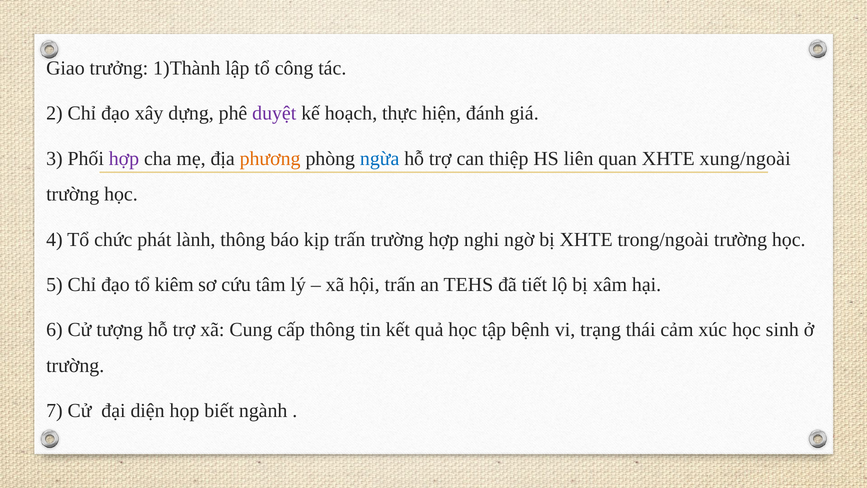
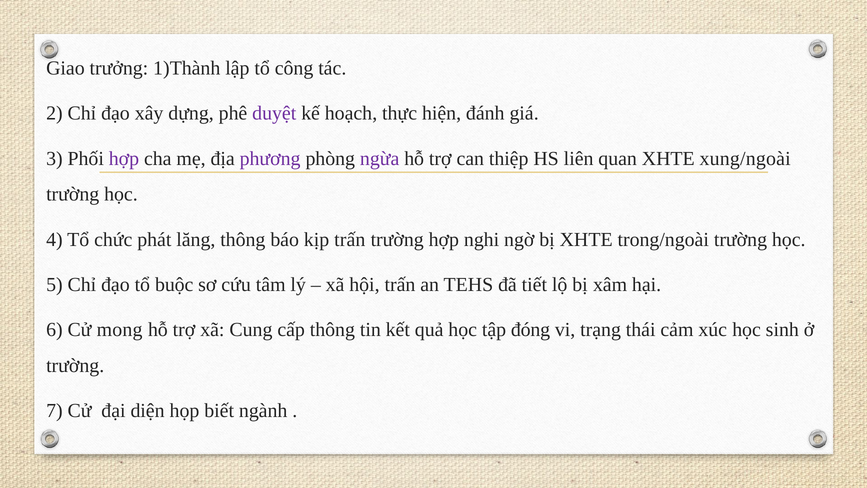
phương colour: orange -> purple
ngừa colour: blue -> purple
lành: lành -> lăng
kiêm: kiêm -> buộc
tượng: tượng -> mong
bệnh: bệnh -> đóng
